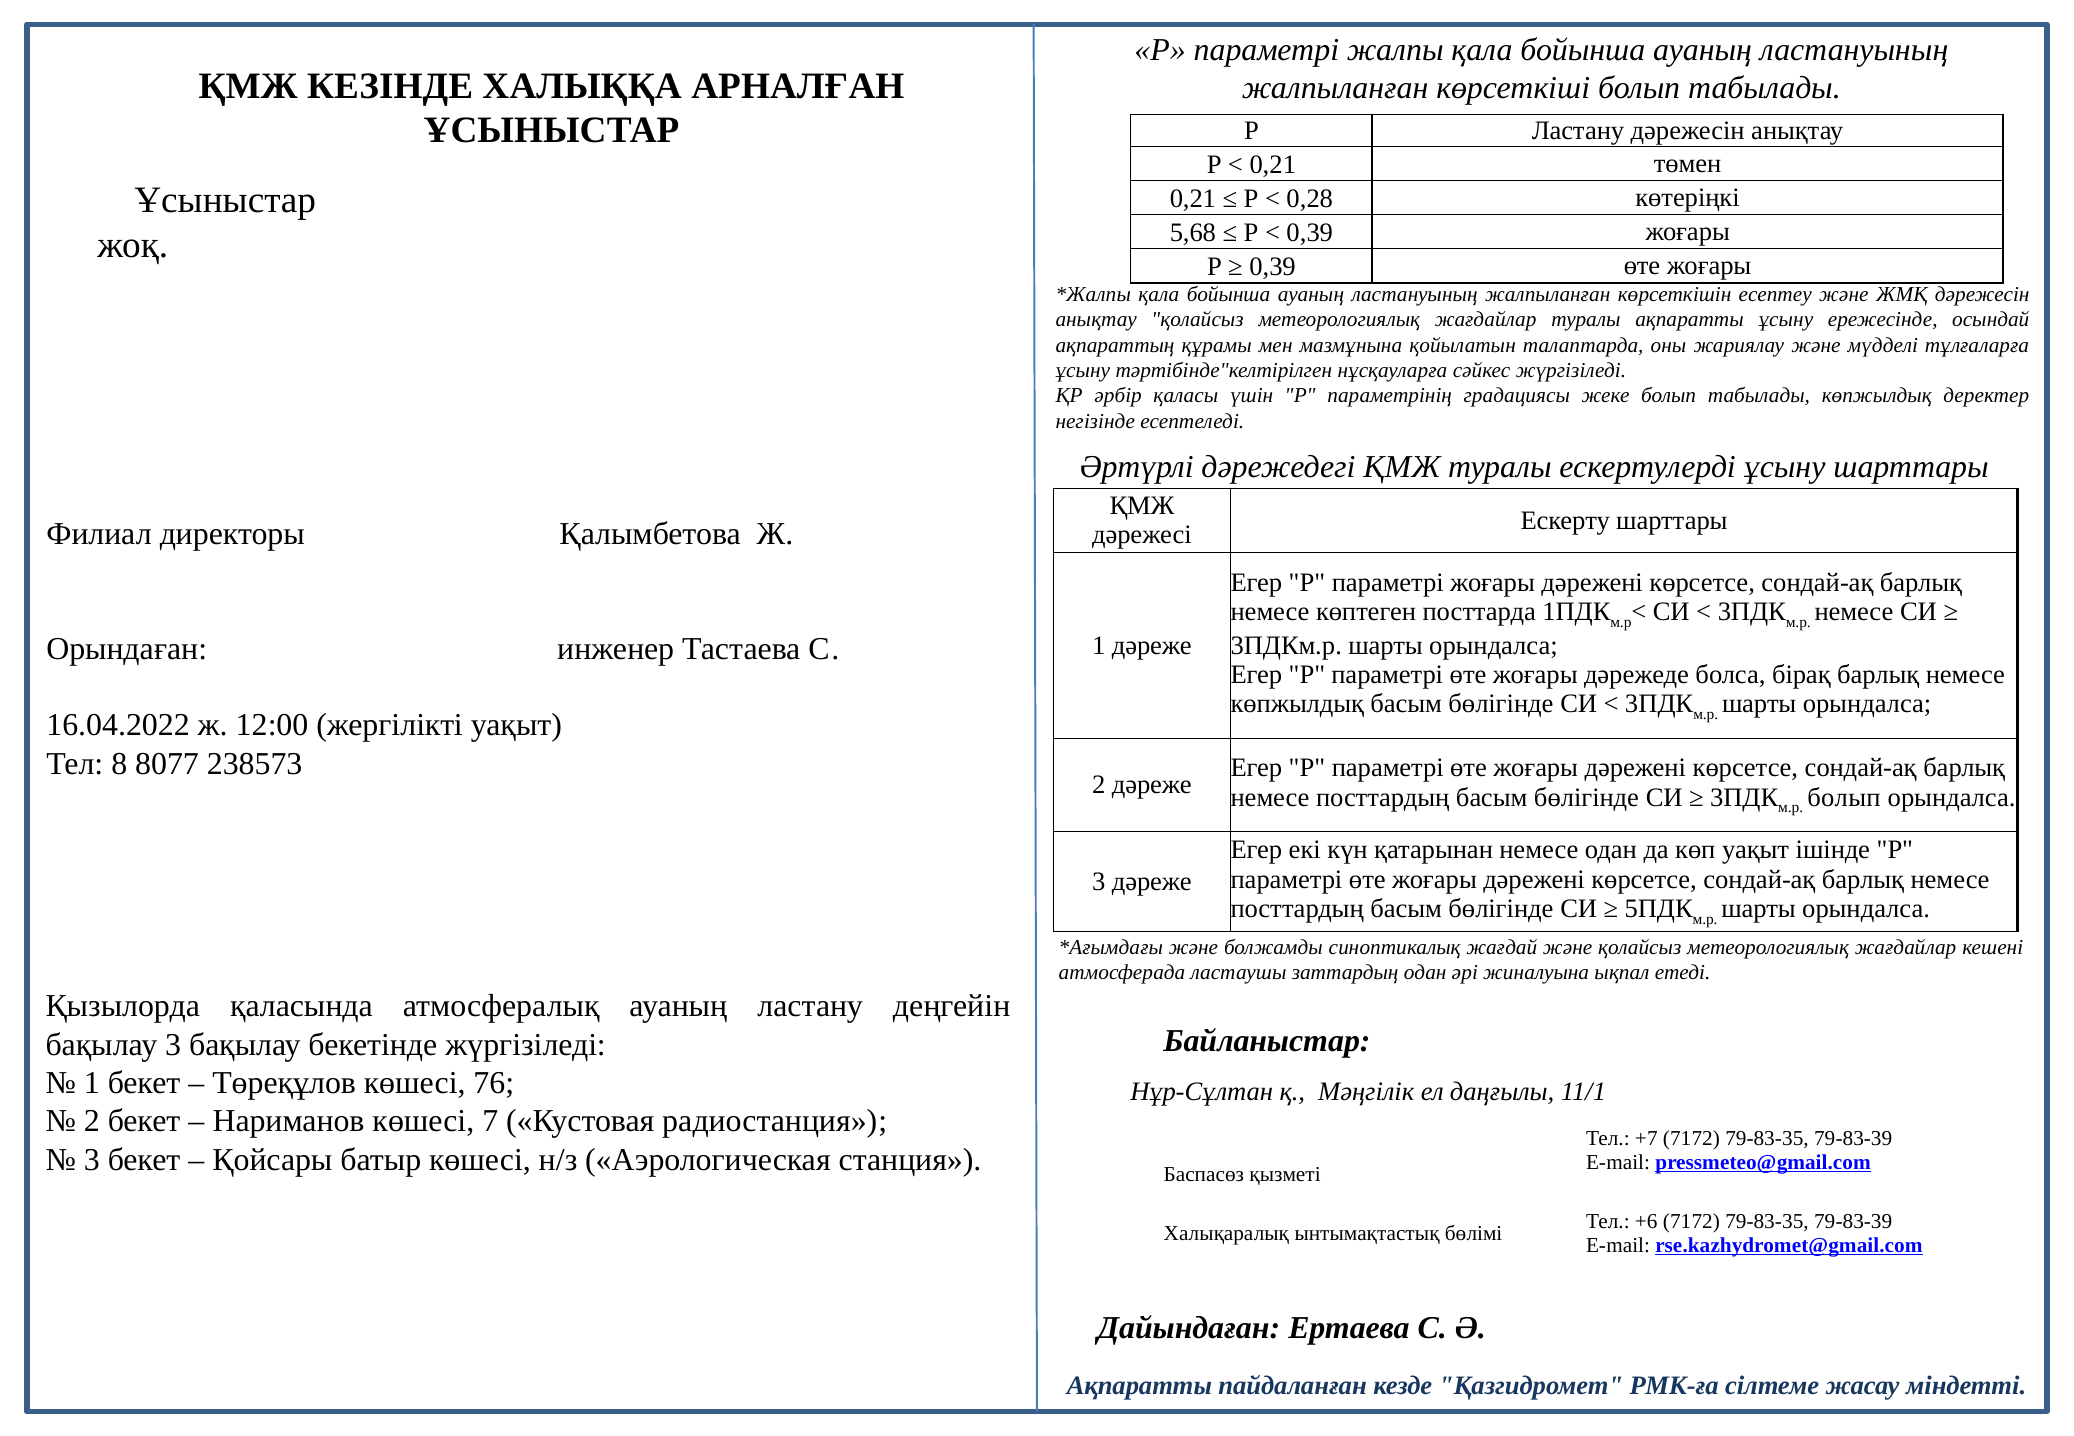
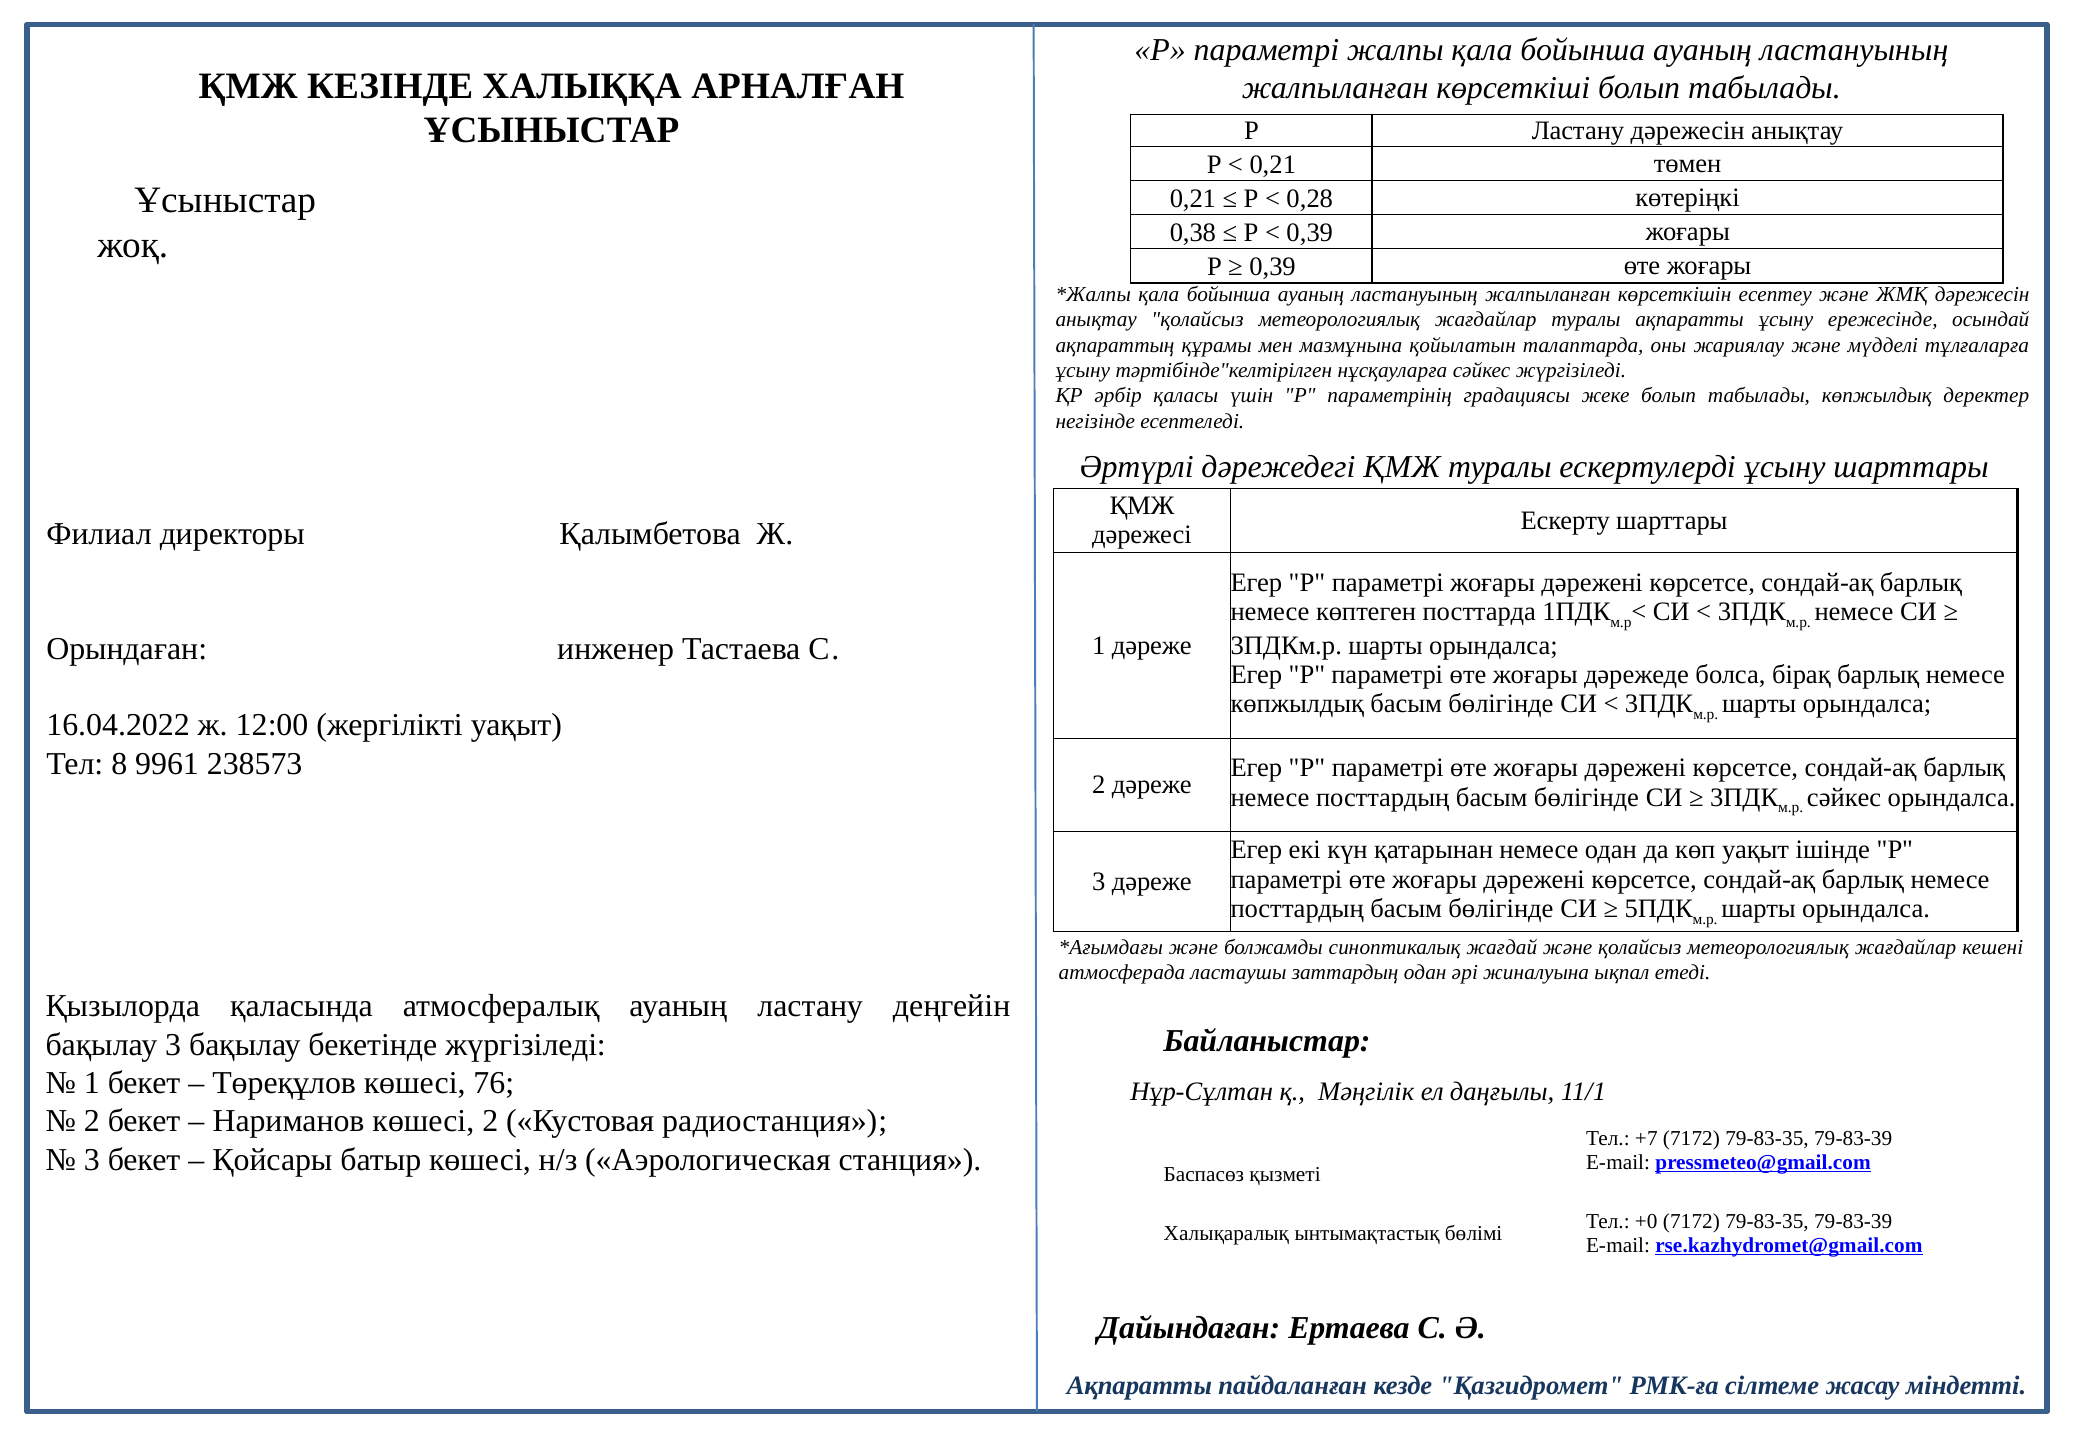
5,68: 5,68 -> 0,38
8077: 8077 -> 9961
болып at (1844, 797): болып -> сәйкес
көшесі 7: 7 -> 2
+6: +6 -> +0
